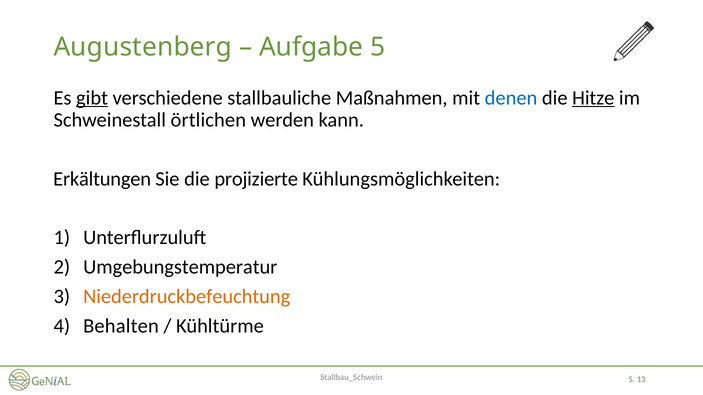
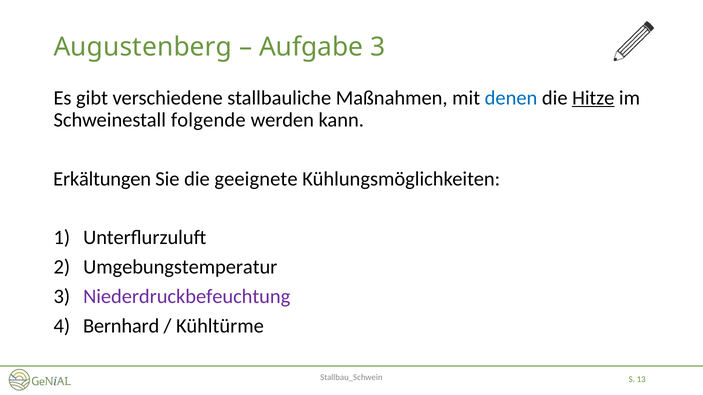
Aufgabe 5: 5 -> 3
gibt underline: present -> none
örtlichen: örtlichen -> folgende
projizierte: projizierte -> geeignete
Niederdruckbefeuchtung colour: orange -> purple
Behalten: Behalten -> Bernhard
